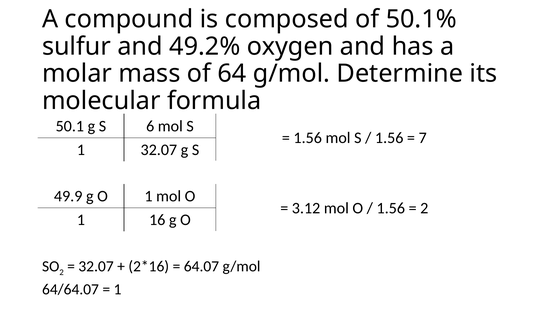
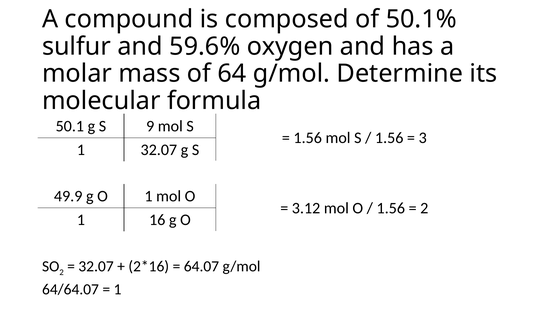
49.2%: 49.2% -> 59.6%
6: 6 -> 9
7: 7 -> 3
